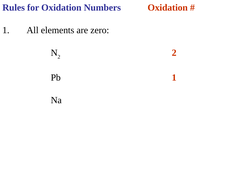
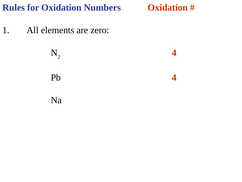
2 at (174, 53): 2 -> 4
Pb 1: 1 -> 4
